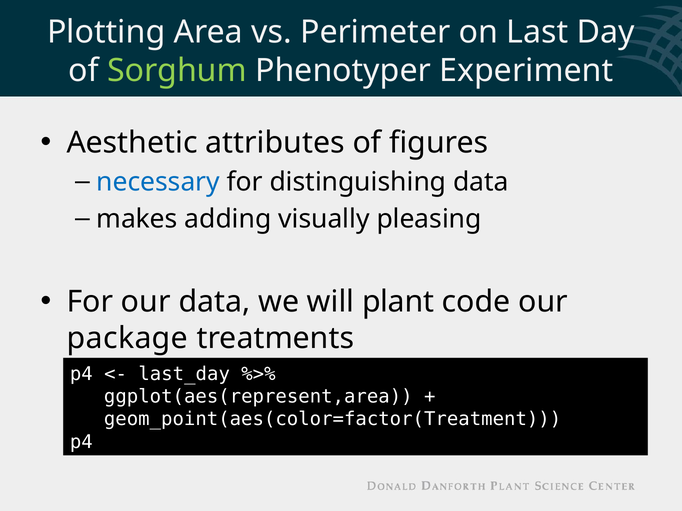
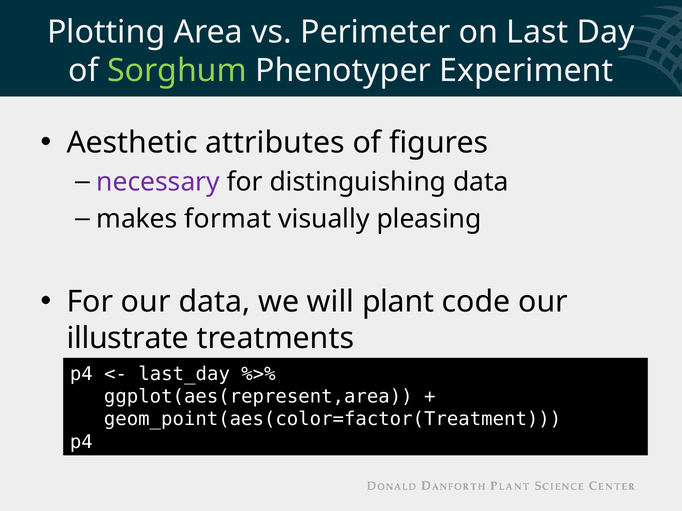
necessary colour: blue -> purple
adding: adding -> format
package: package -> illustrate
